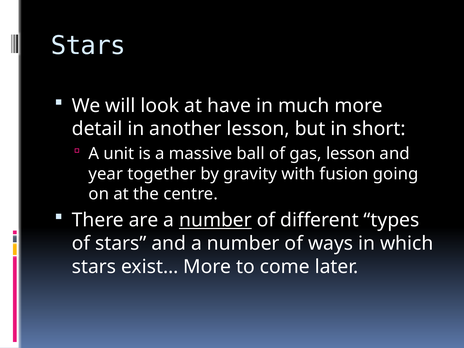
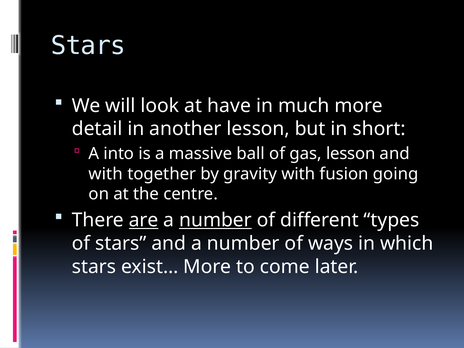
unit: unit -> into
year at (106, 174): year -> with
are underline: none -> present
